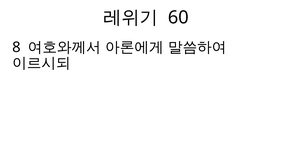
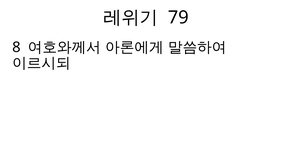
60: 60 -> 79
